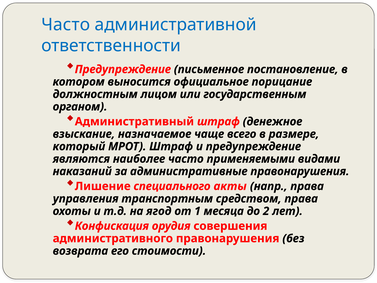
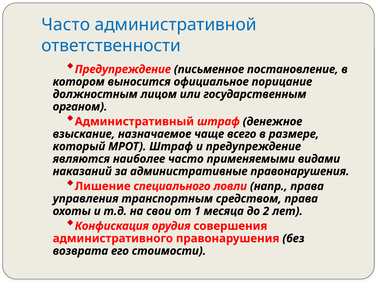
акты: акты -> ловли
ягод: ягод -> свои
